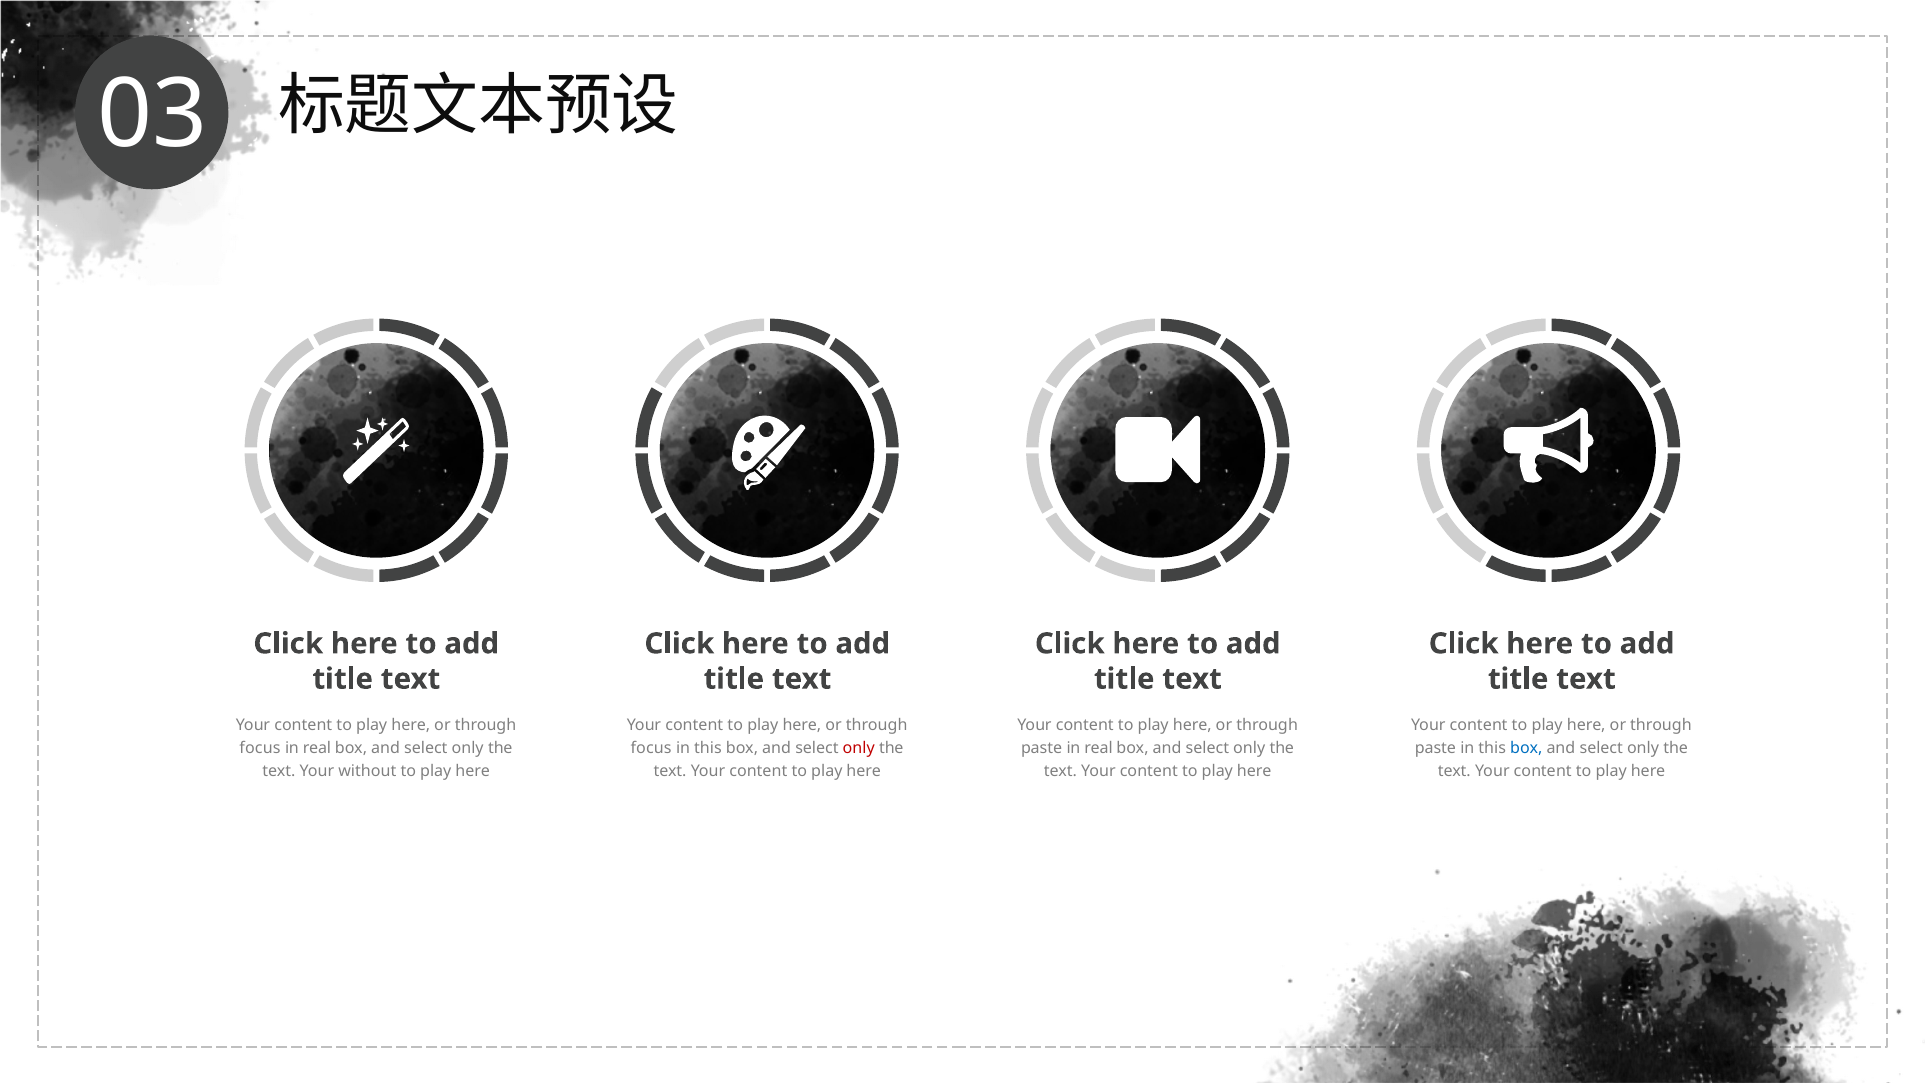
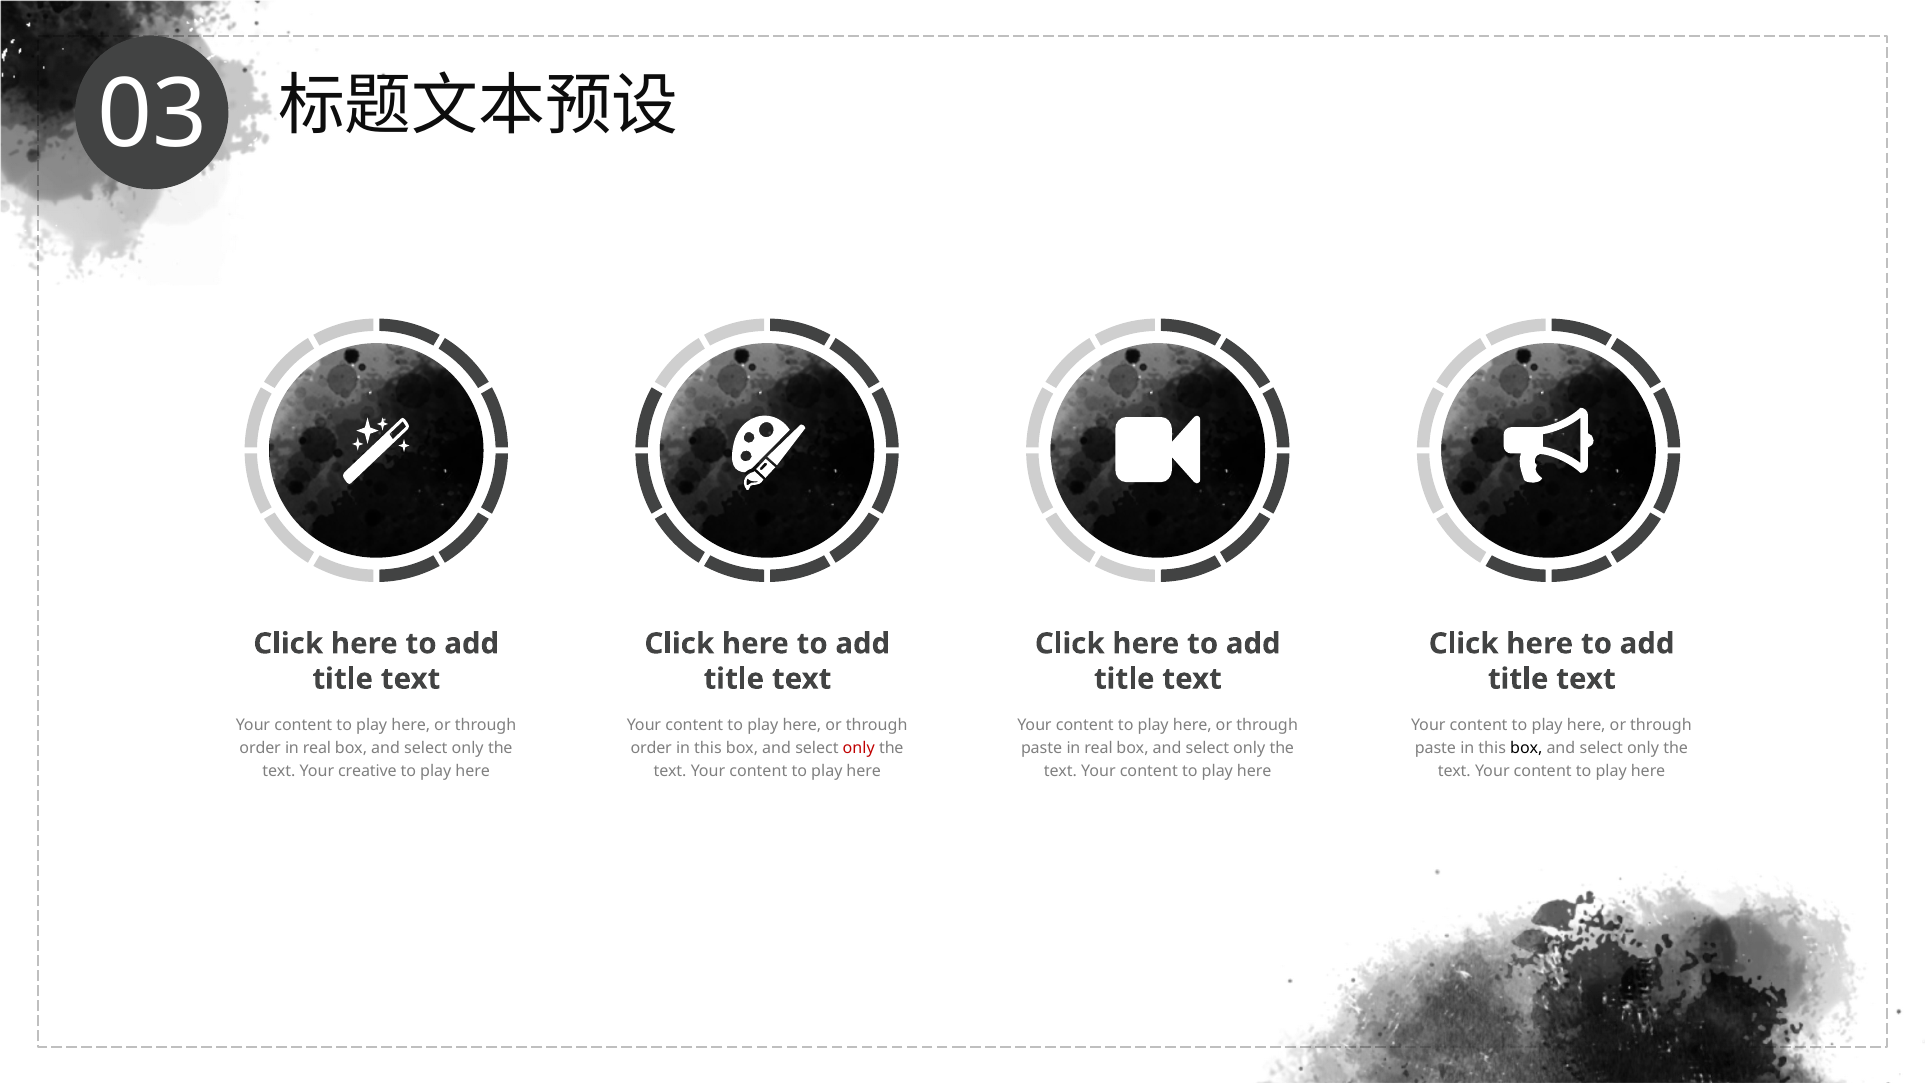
focus at (260, 748): focus -> order
focus at (651, 748): focus -> order
box at (1526, 748) colour: blue -> black
without: without -> creative
